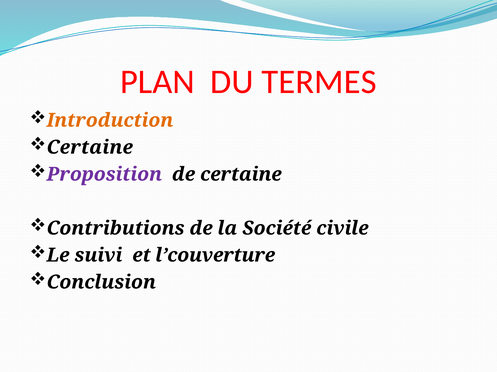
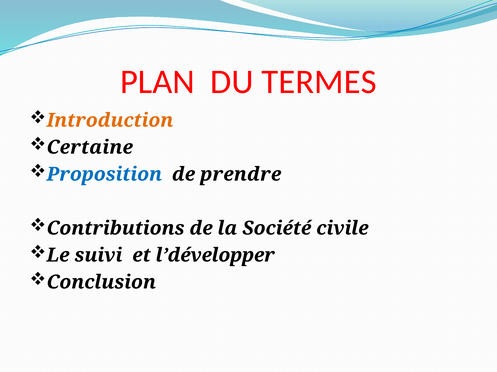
Proposition colour: purple -> blue
de certaine: certaine -> prendre
l’couverture: l’couverture -> l’développer
